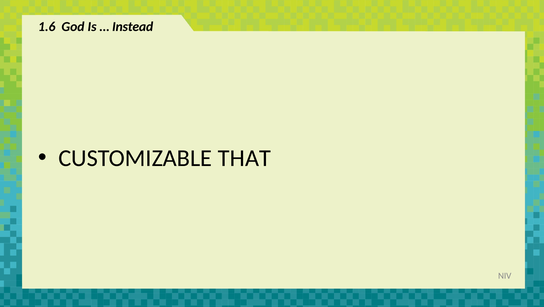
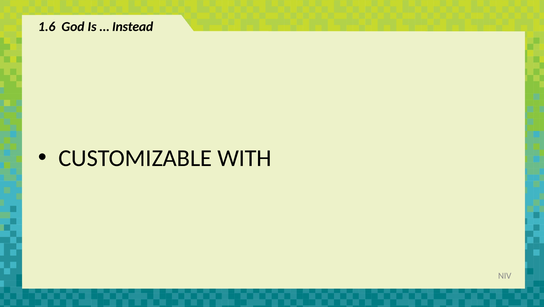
THAT: THAT -> WITH
